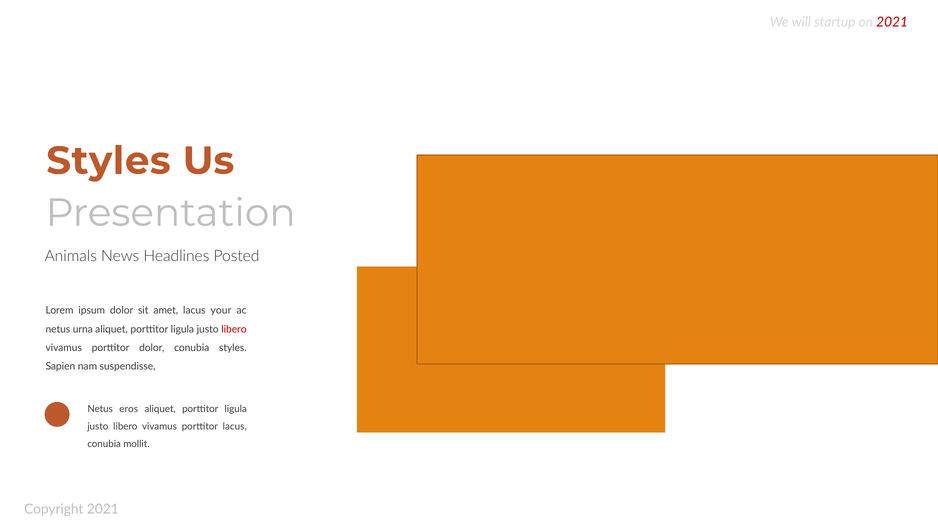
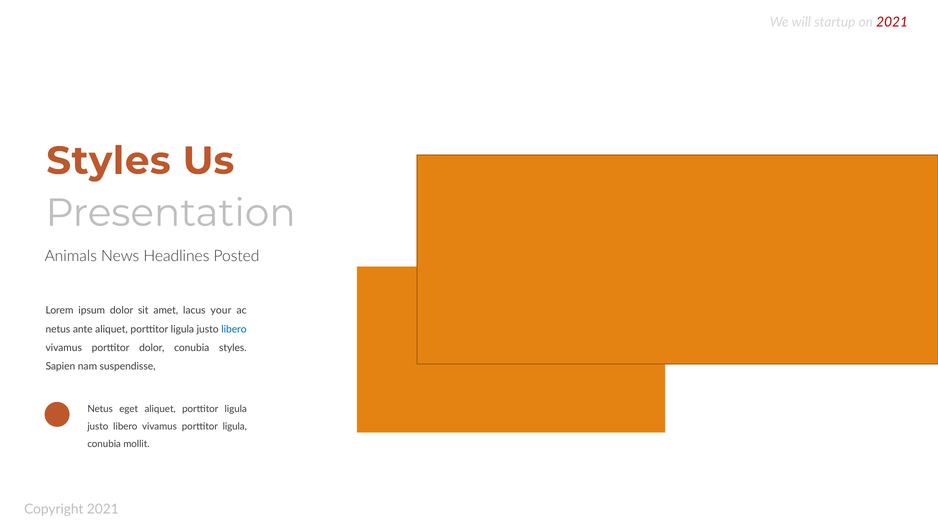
urna: urna -> ante
libero at (234, 329) colour: red -> blue
eros: eros -> eget
vivamus porttitor lacus: lacus -> ligula
